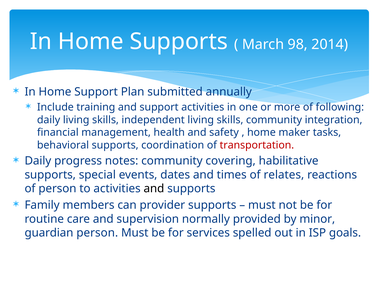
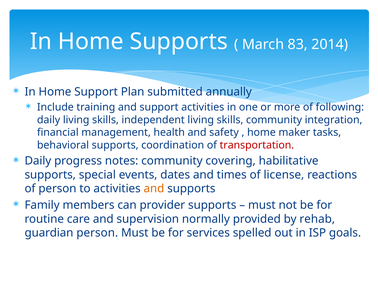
98: 98 -> 83
relates: relates -> license
and at (154, 188) colour: black -> orange
minor: minor -> rehab
